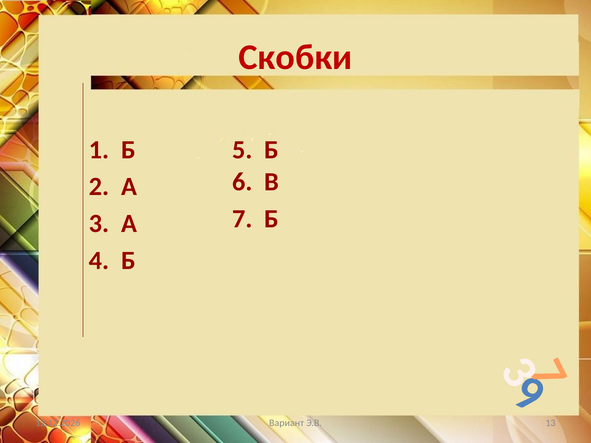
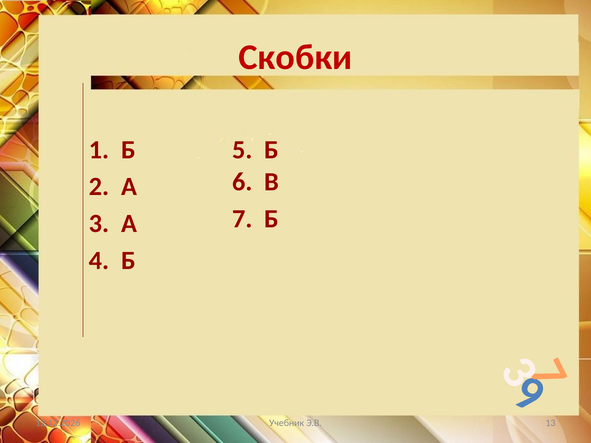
Вариант: Вариант -> Учебник
